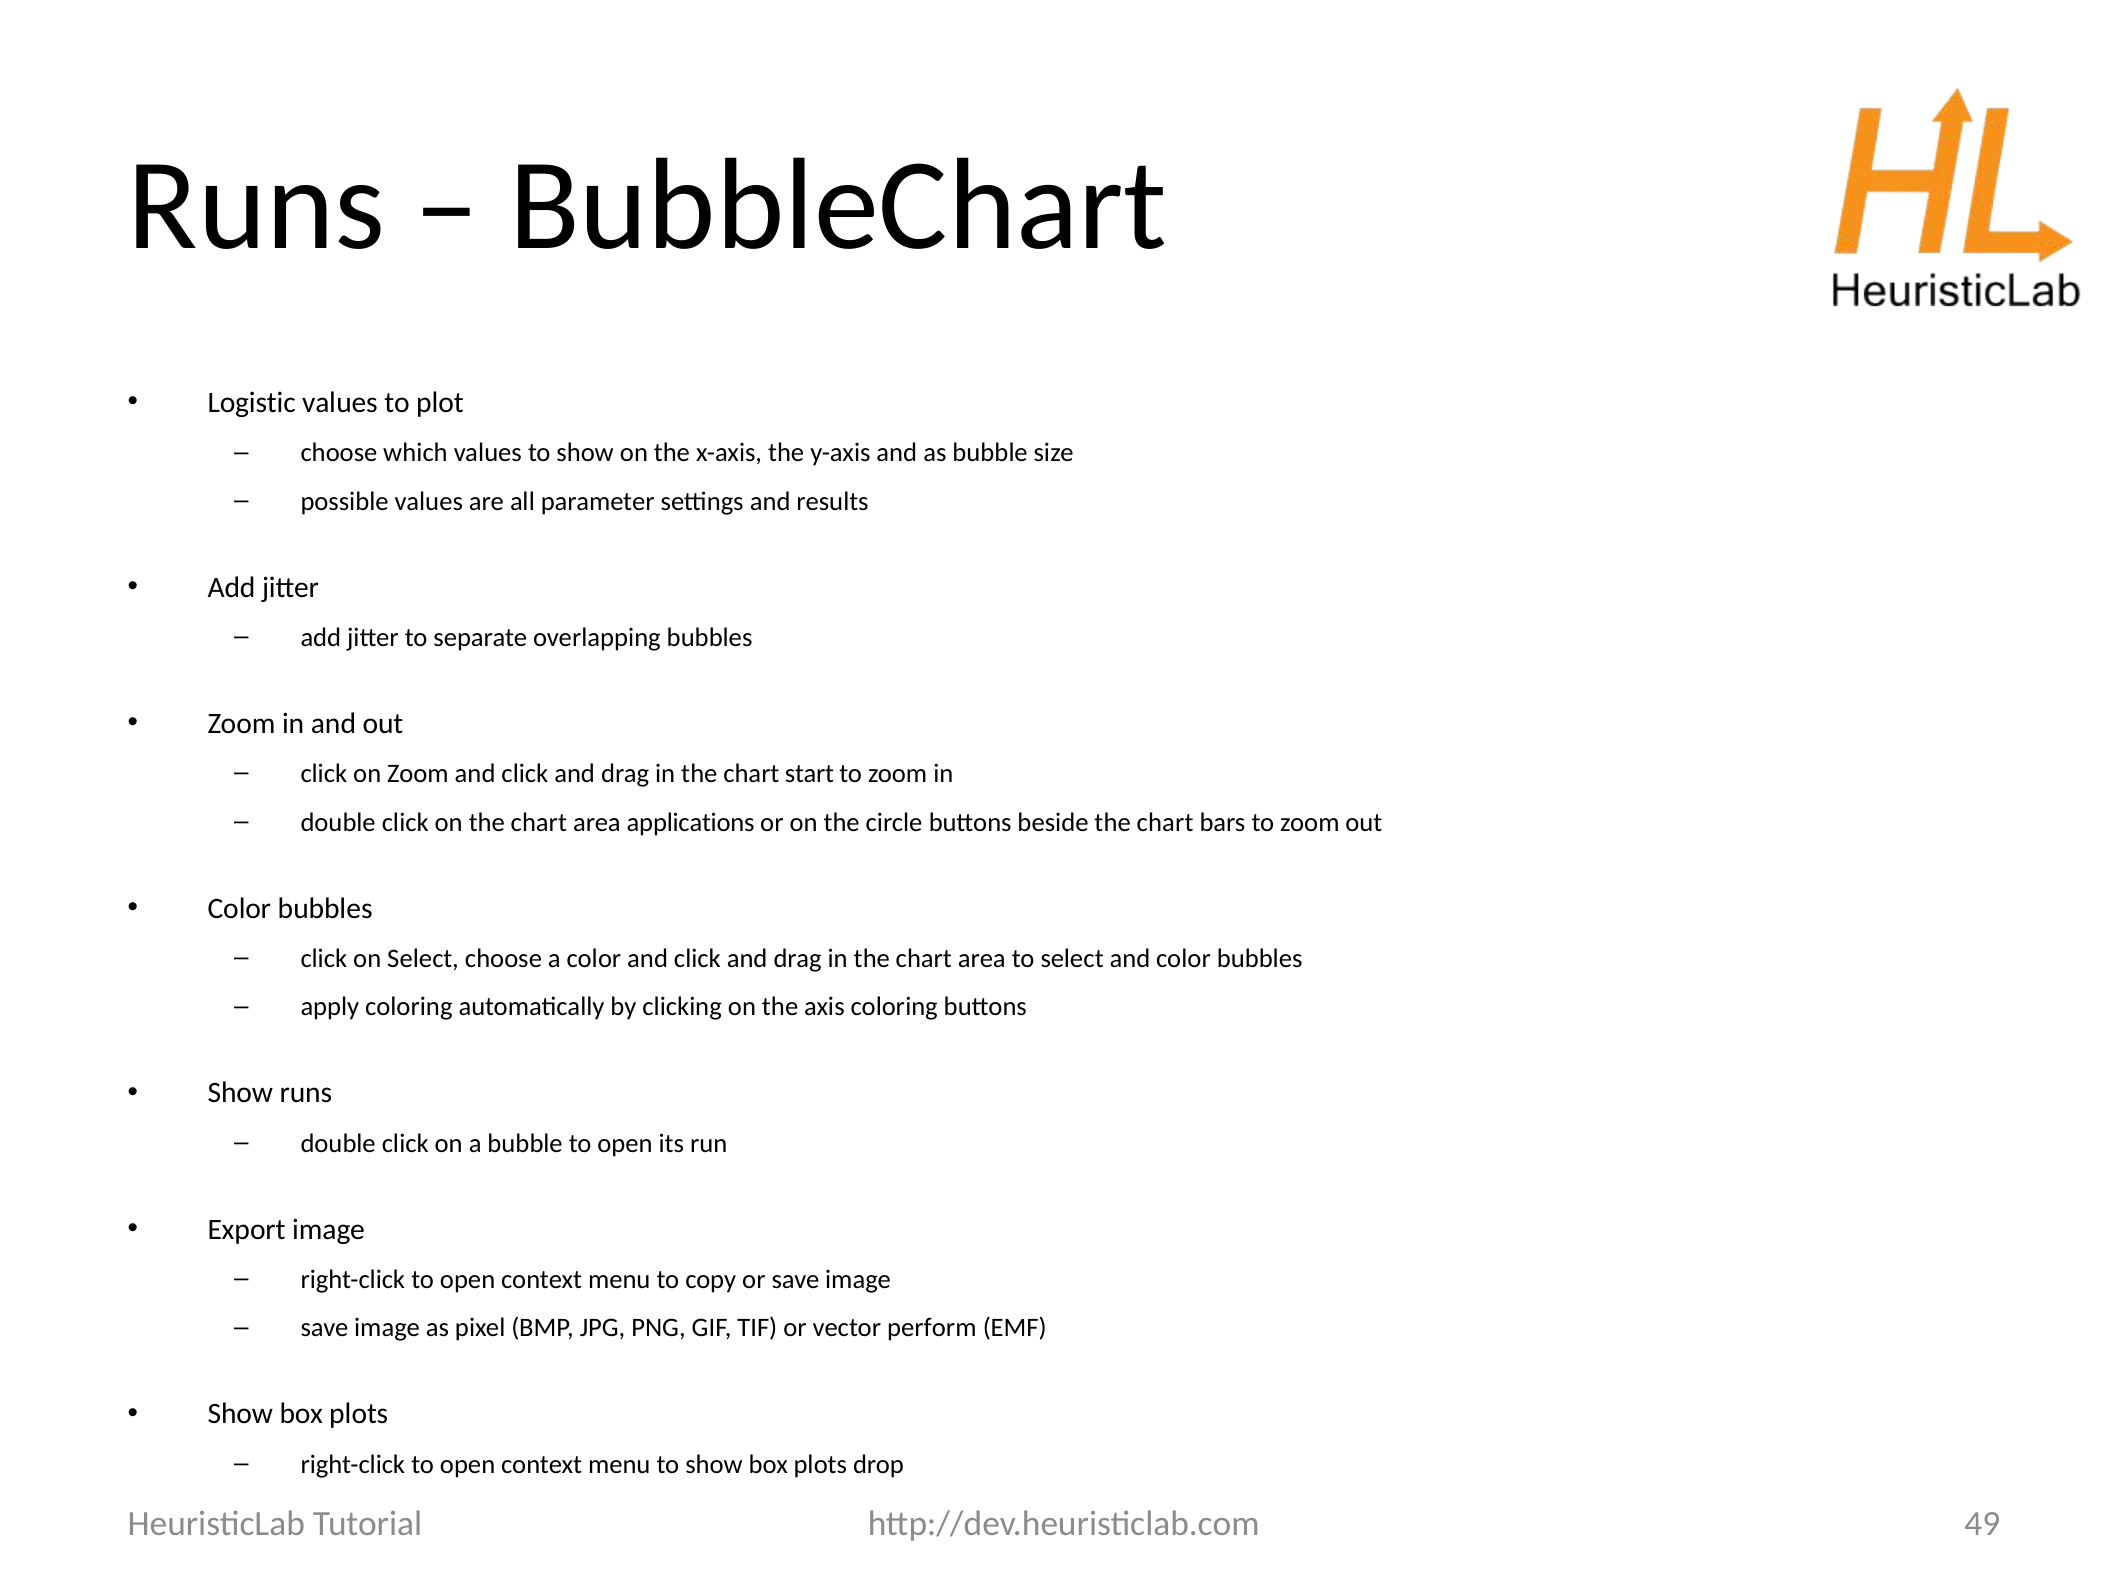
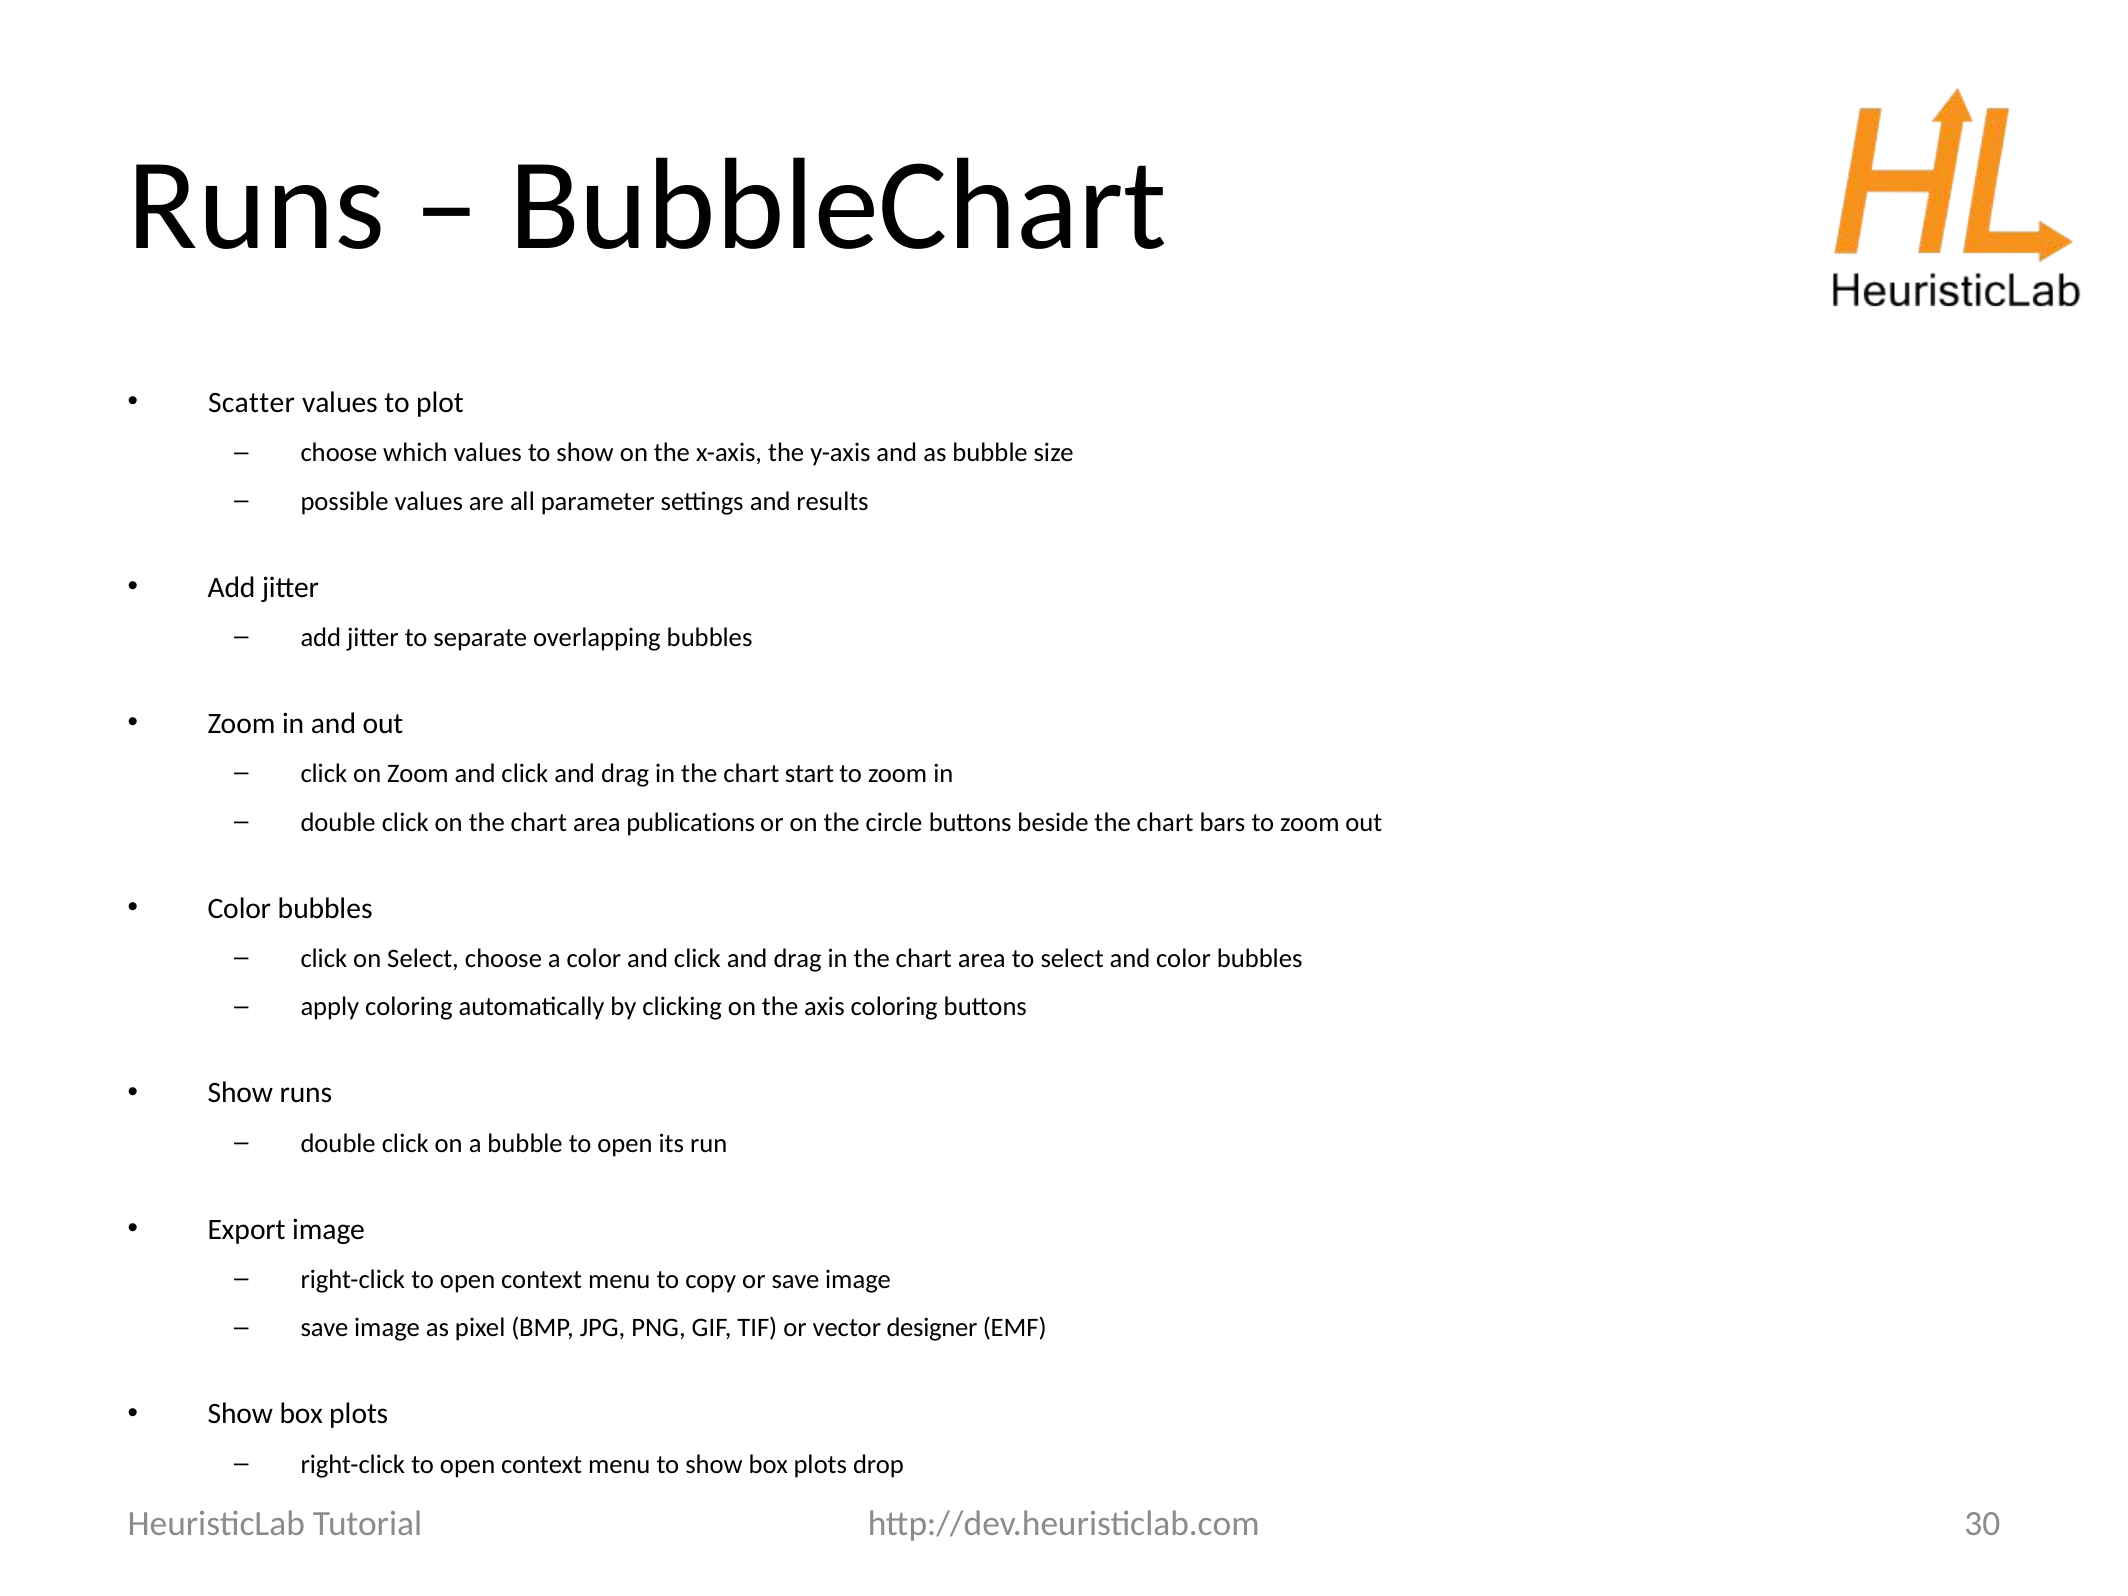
Logistic: Logistic -> Scatter
applications: applications -> publications
perform: perform -> designer
49: 49 -> 30
